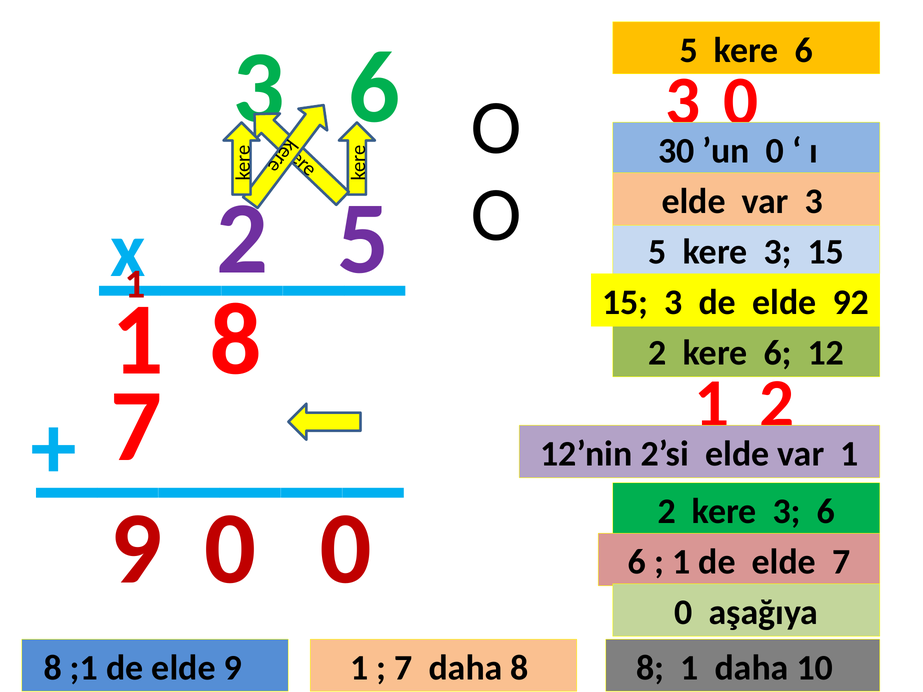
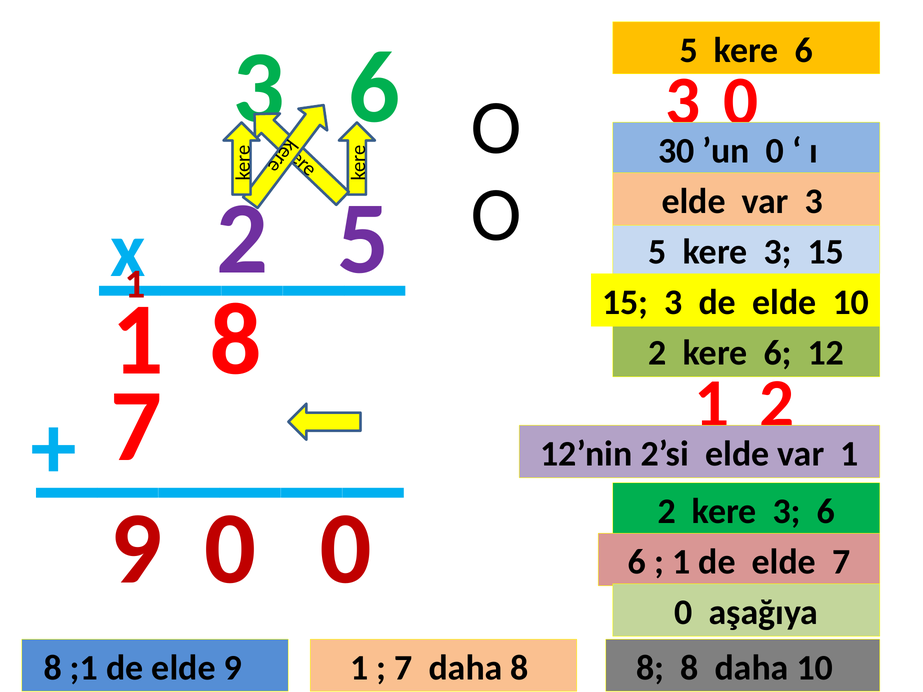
elde 92: 92 -> 10
8 1: 1 -> 8
